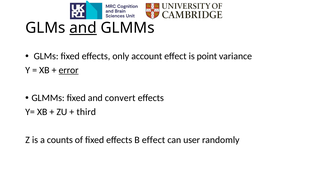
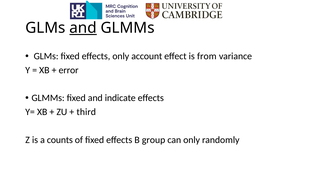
point: point -> from
error underline: present -> none
convert: convert -> indicate
B effect: effect -> group
can user: user -> only
